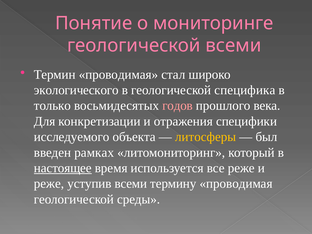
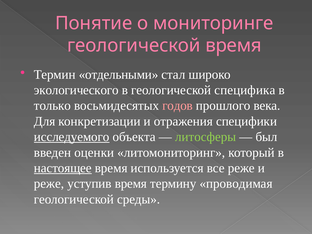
геологической всеми: всеми -> время
Термин проводимая: проводимая -> отдельными
исследуемого underline: none -> present
литосферы colour: yellow -> light green
рамках: рамках -> оценки
уступив всеми: всеми -> время
